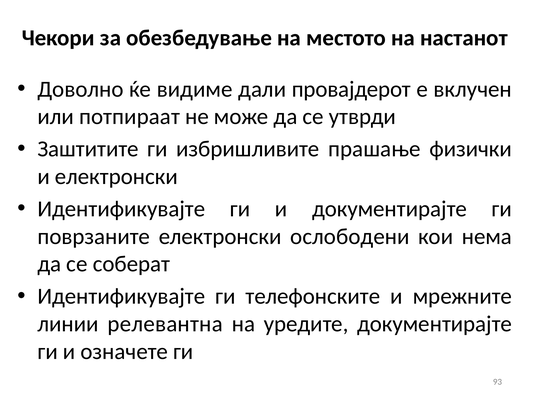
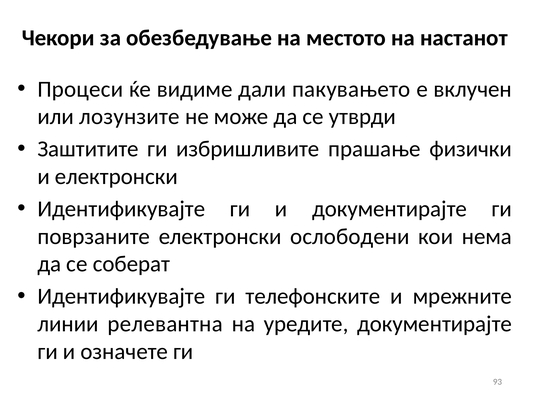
Доволно: Доволно -> Процеси
провајдерот: провајдерот -> пакувањето
потпираат: потпираат -> лозунзите
